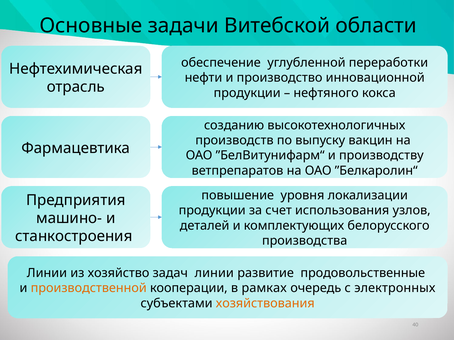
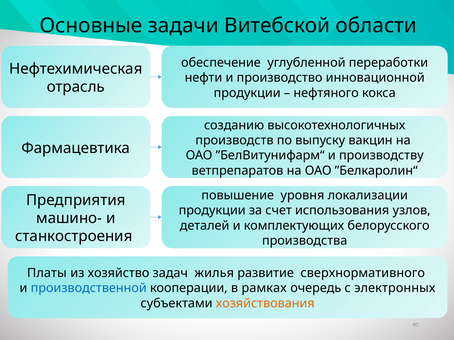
Линии at (47, 273): Линии -> Платы
задач линии: линии -> жилья
продовольственные: продовольственные -> сверхнормативного
производственной colour: orange -> blue
